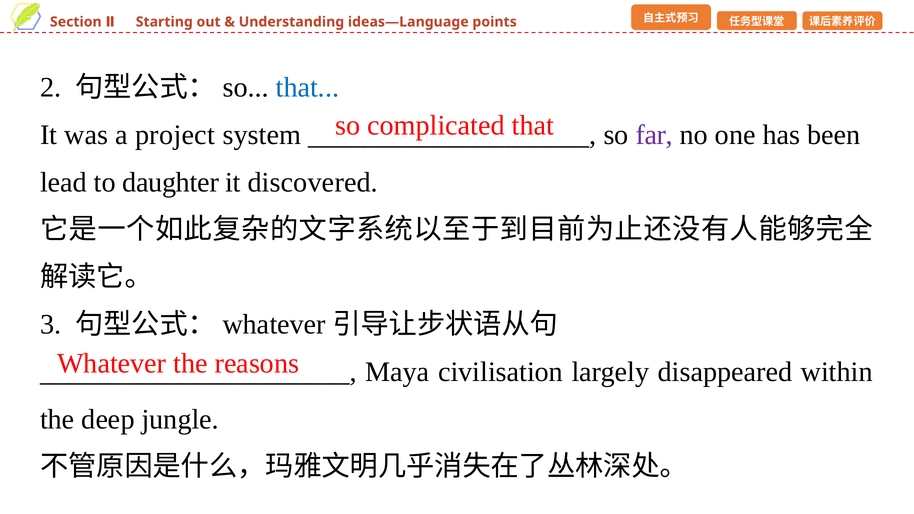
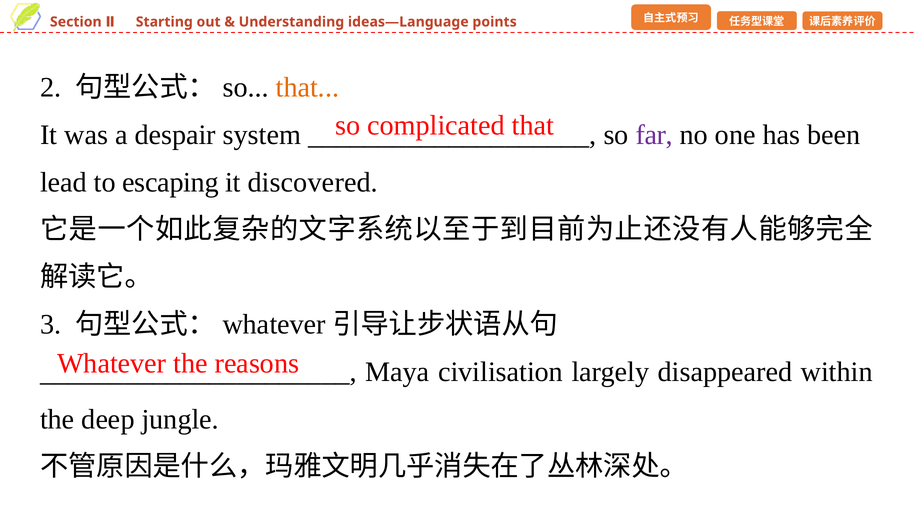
that at (307, 87) colour: blue -> orange
project: project -> despair
daughter: daughter -> escaping
